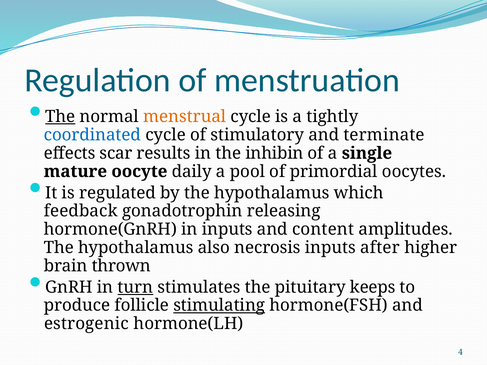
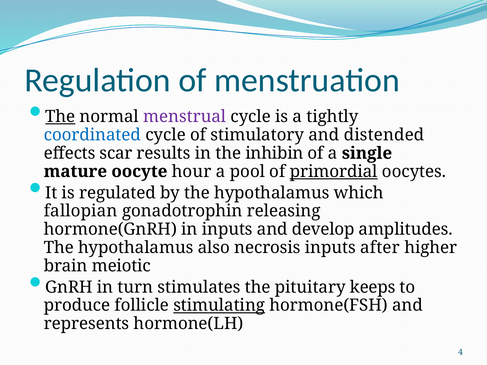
menstrual colour: orange -> purple
terminate: terminate -> distended
daily: daily -> hour
primordial underline: none -> present
feedback: feedback -> fallopian
content: content -> develop
thrown: thrown -> meiotic
turn underline: present -> none
estrogenic: estrogenic -> represents
